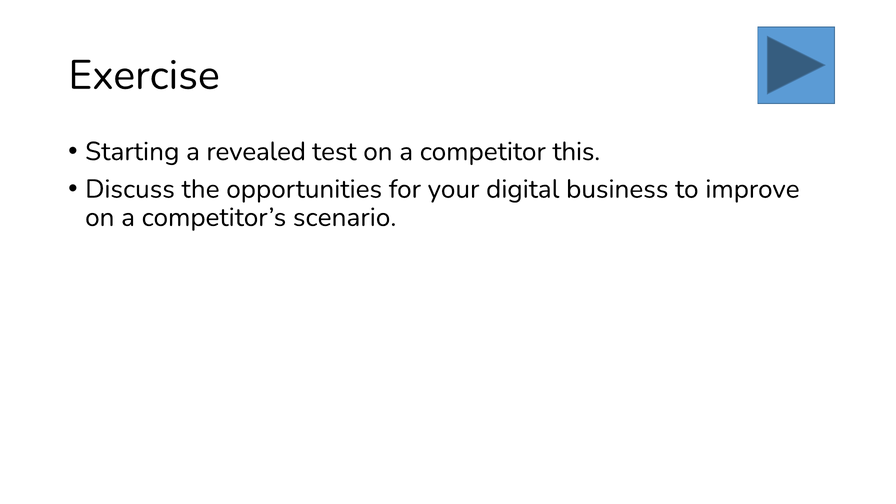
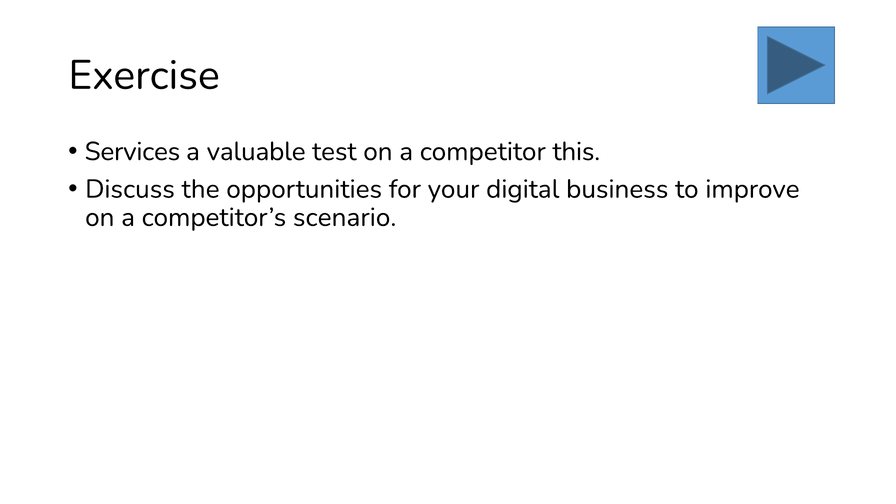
Starting: Starting -> Services
revealed: revealed -> valuable
